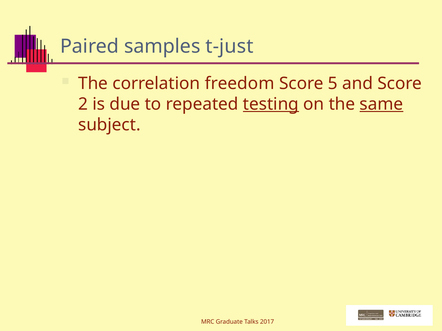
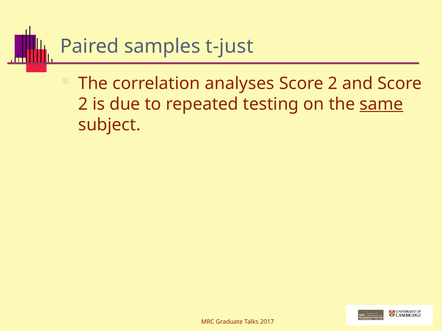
freedom: freedom -> analyses
5 at (333, 84): 5 -> 2
testing underline: present -> none
